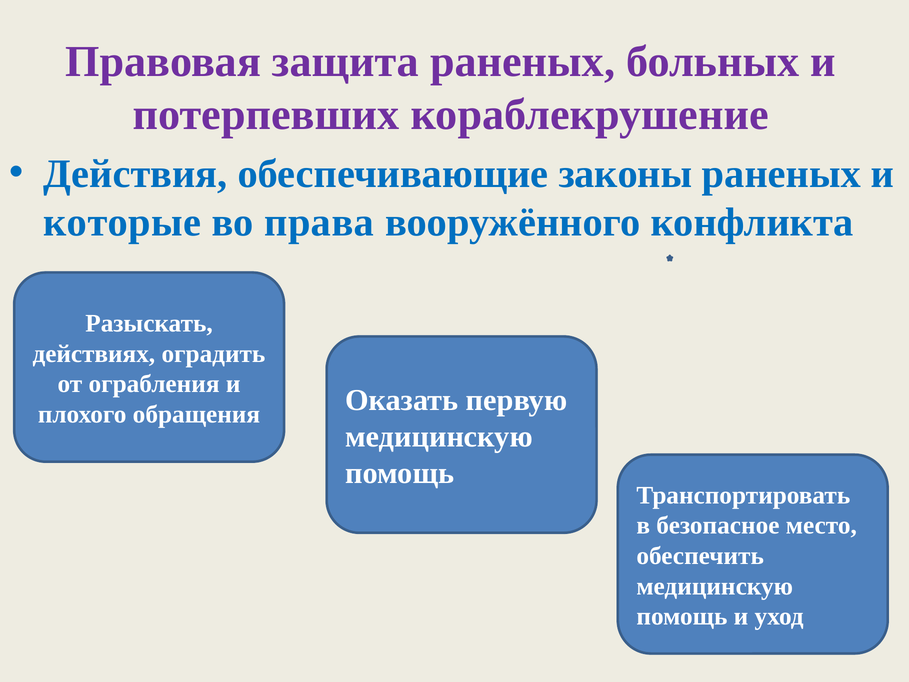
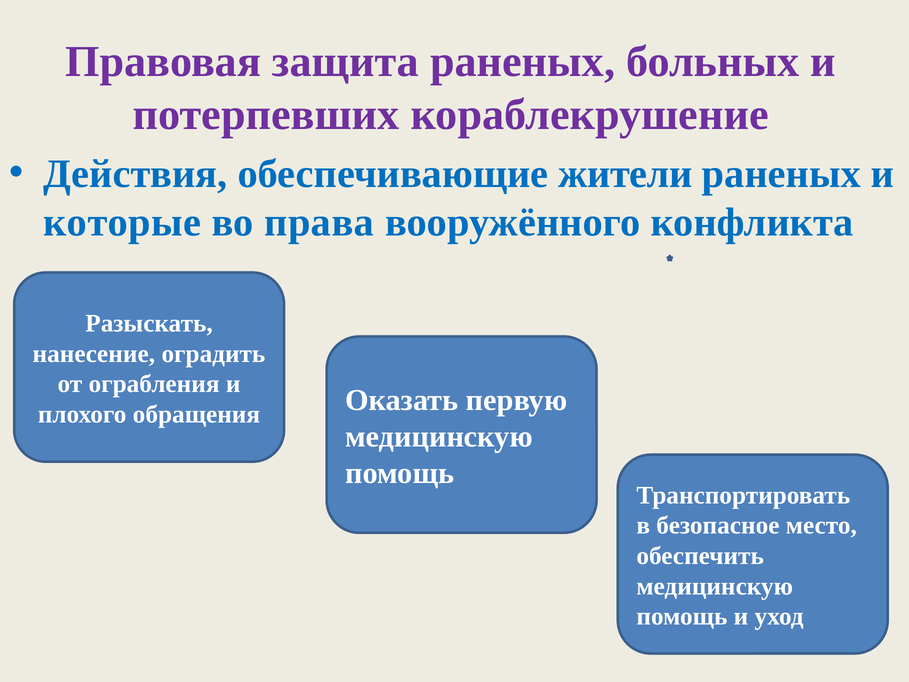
законы: законы -> жители
действиях: действиях -> нанесение
